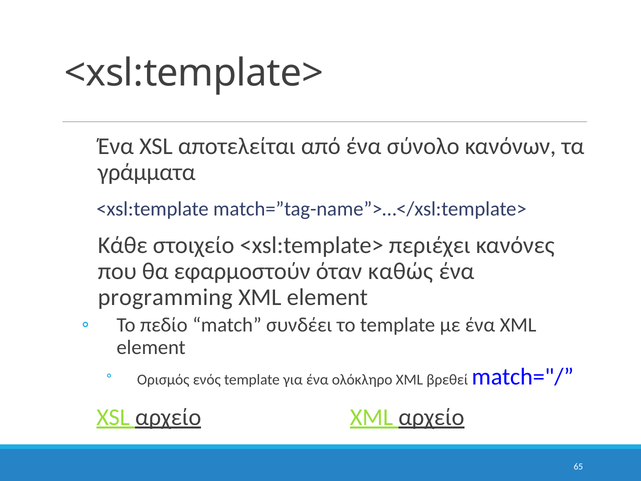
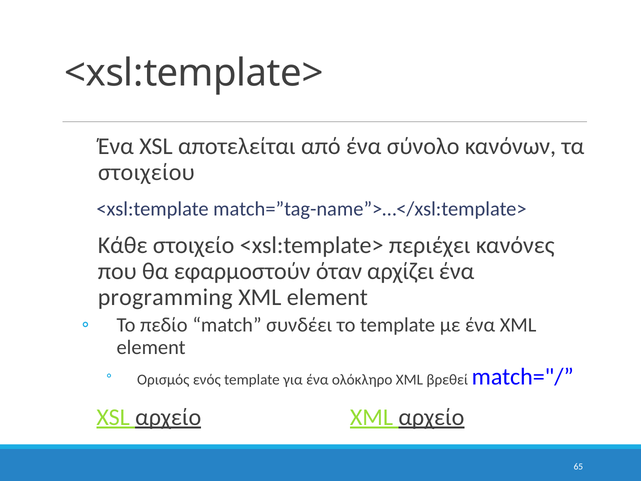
γράμματα: γράμματα -> στοιχείου
καθώς: καθώς -> αρχίζει
